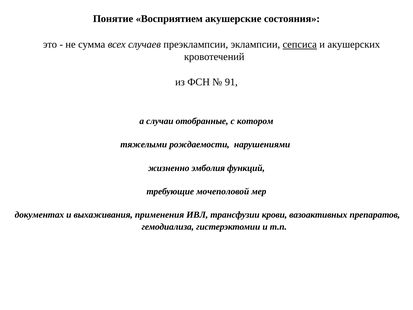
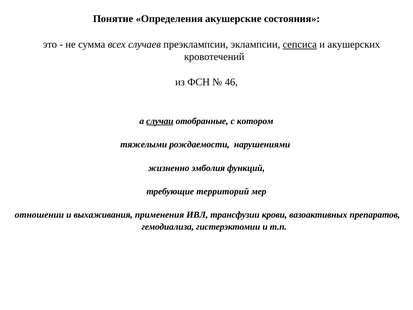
Восприятием: Восприятием -> Определения
91: 91 -> 46
случаи underline: none -> present
мочеполовой: мочеполовой -> территорий
документах: документах -> отношении
